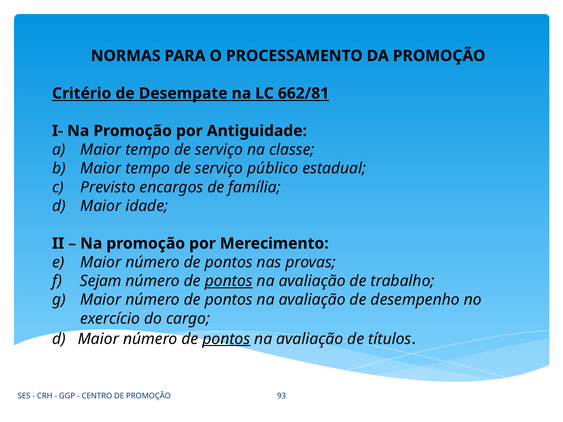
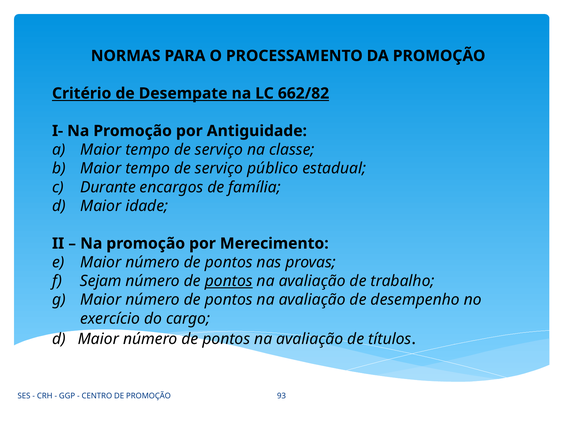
662/81: 662/81 -> 662/82
Previsto: Previsto -> Durante
pontos at (226, 339) underline: present -> none
